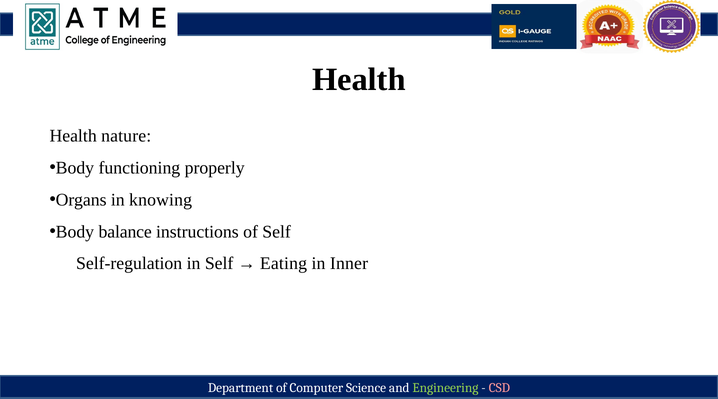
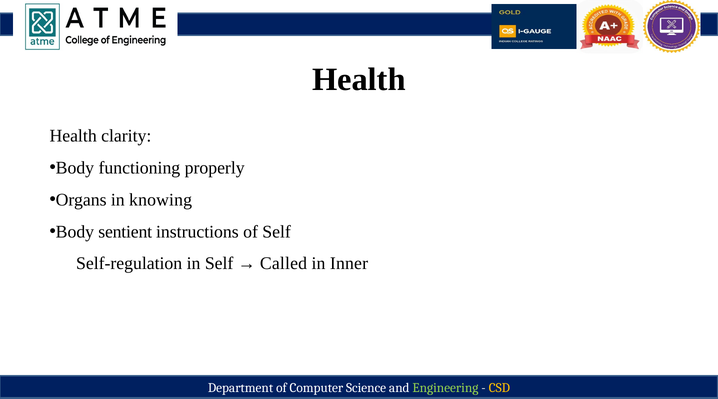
nature: nature -> clarity
balance: balance -> sentient
Eating: Eating -> Called
CSD colour: pink -> yellow
